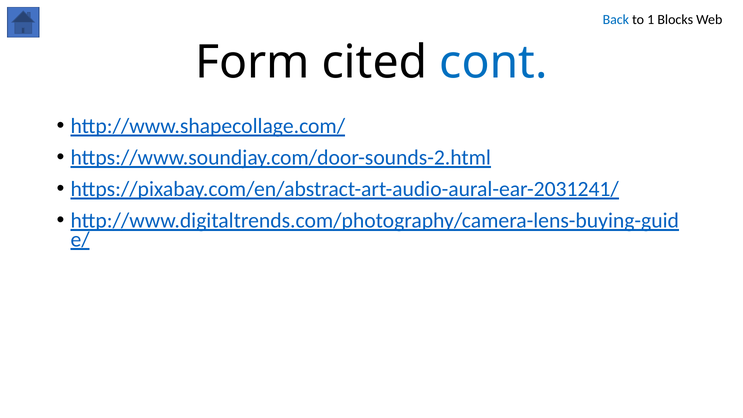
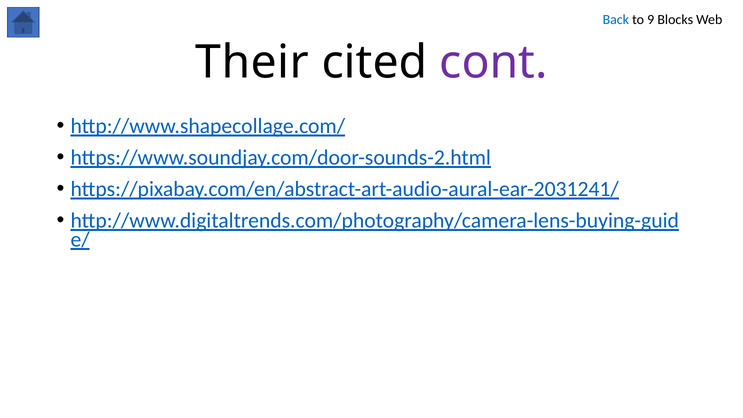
1: 1 -> 9
Form: Form -> Their
cont colour: blue -> purple
